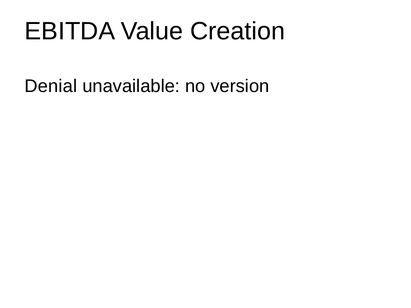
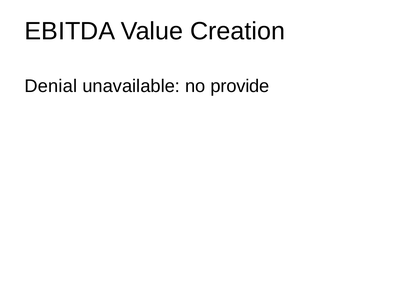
version: version -> provide
